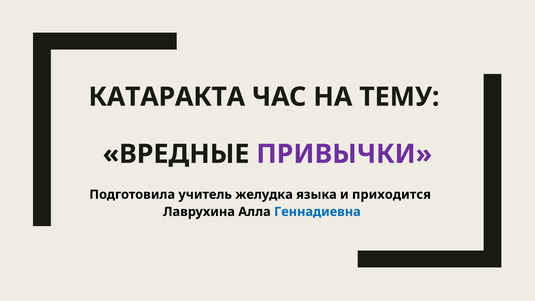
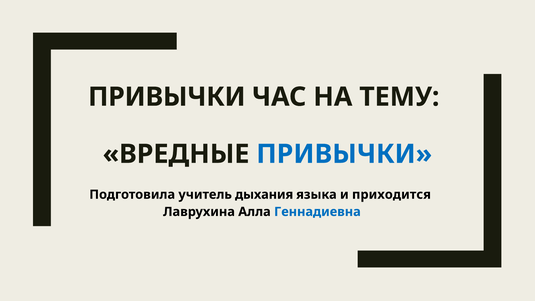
КАТАРАКТА at (167, 97): КАТАРАКТА -> ПРИВЫЧКИ
ПРИВЫЧКИ at (344, 154) colour: purple -> blue
желудка: желудка -> дыхания
